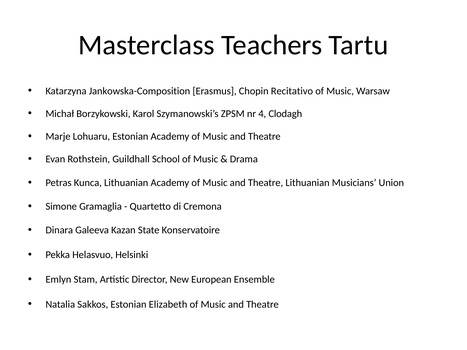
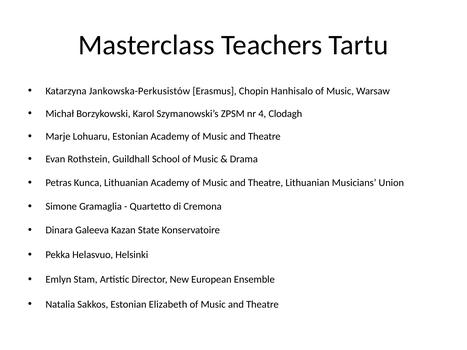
Jankowska-Composition: Jankowska-Composition -> Jankowska-Perkusistów
Recitativo: Recitativo -> Hanhisalo
